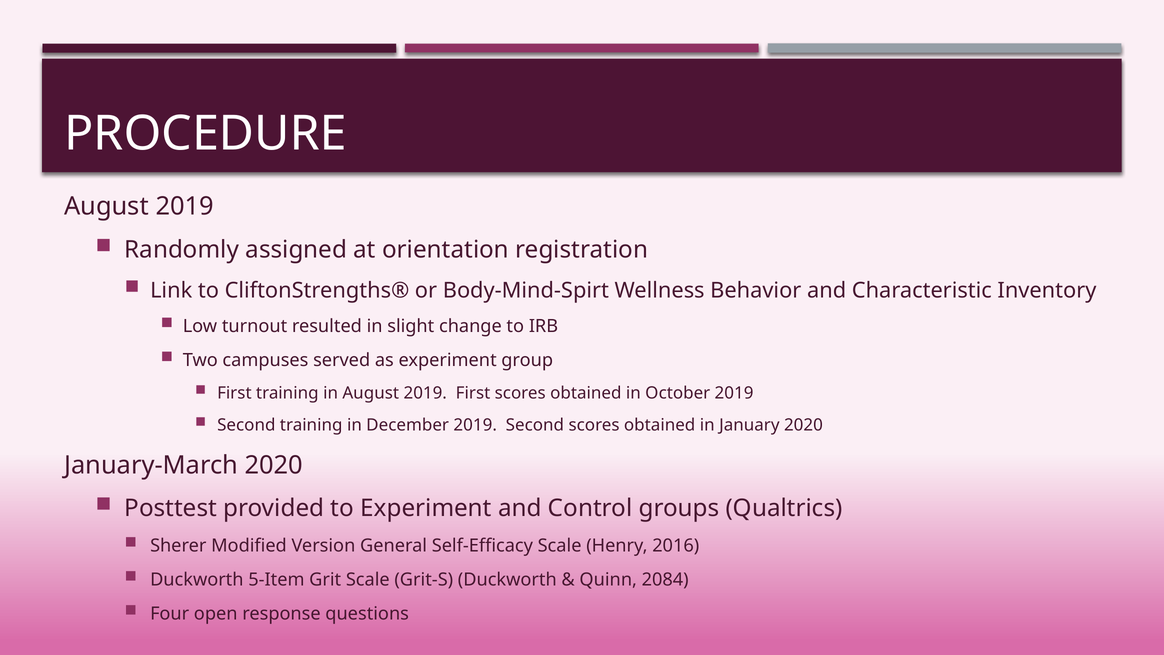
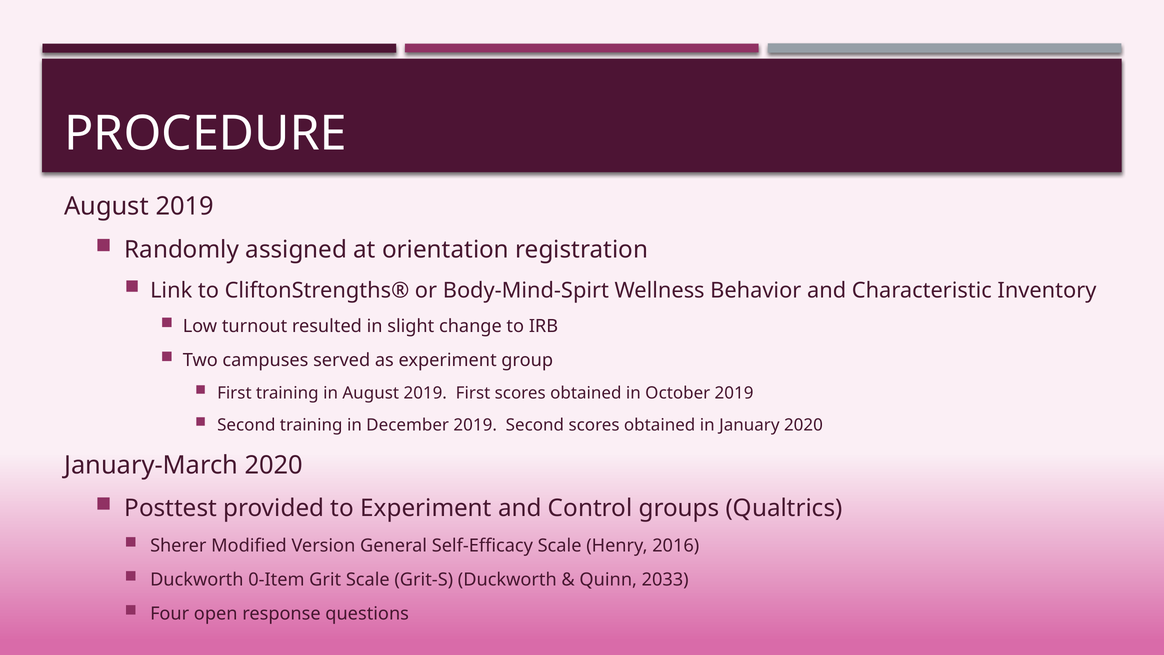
5-Item: 5-Item -> 0-Item
2084: 2084 -> 2033
